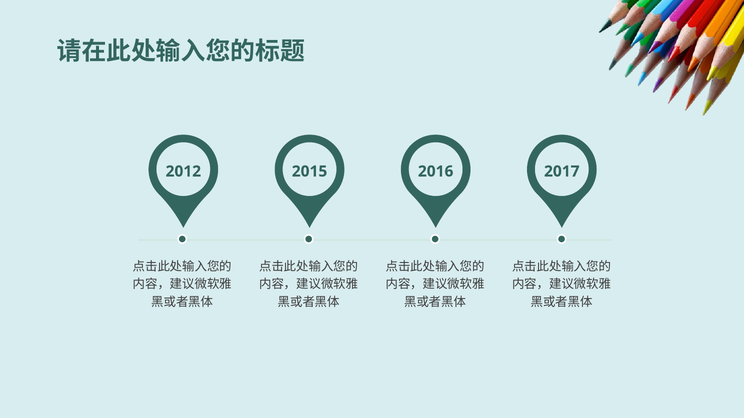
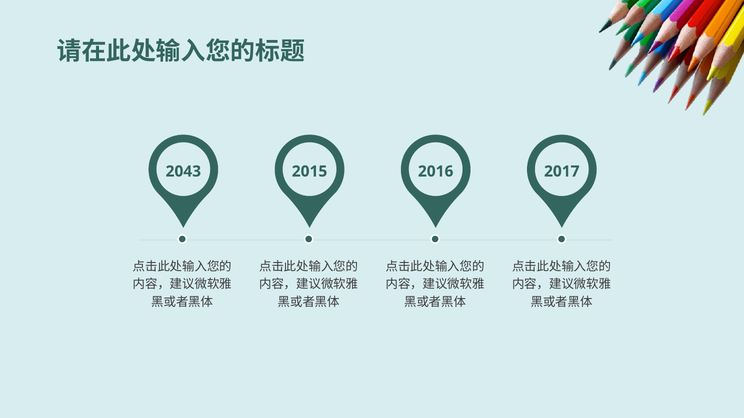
2012: 2012 -> 2043
